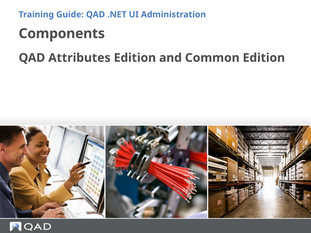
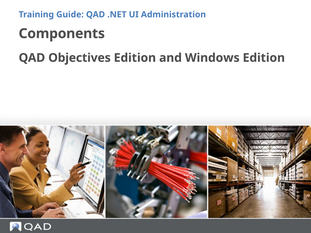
Attributes: Attributes -> Objectives
Common: Common -> Windows
